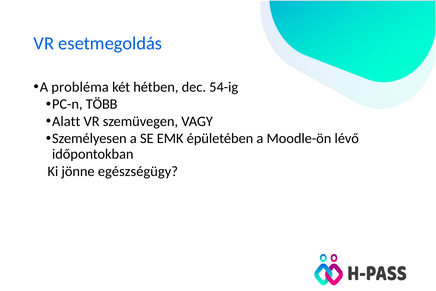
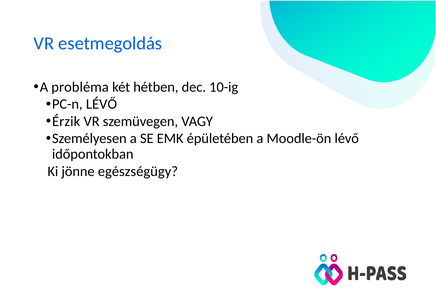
54-ig: 54-ig -> 10-ig
PC-n TÖBB: TÖBB -> LÉVŐ
Alatt: Alatt -> Érzik
